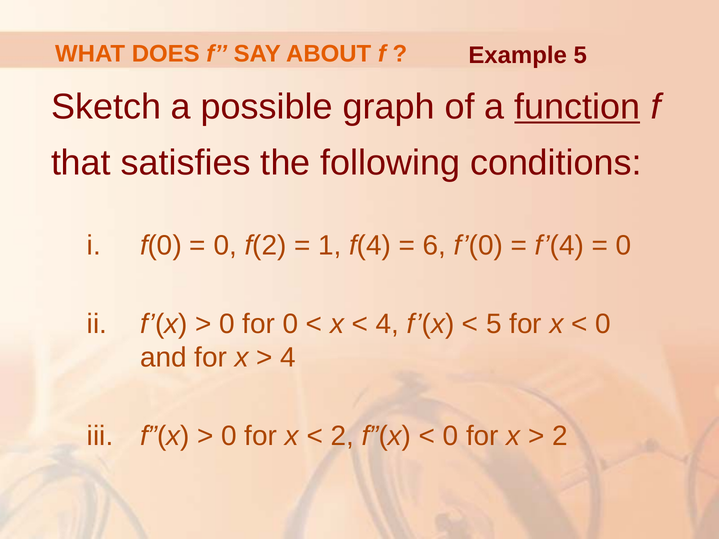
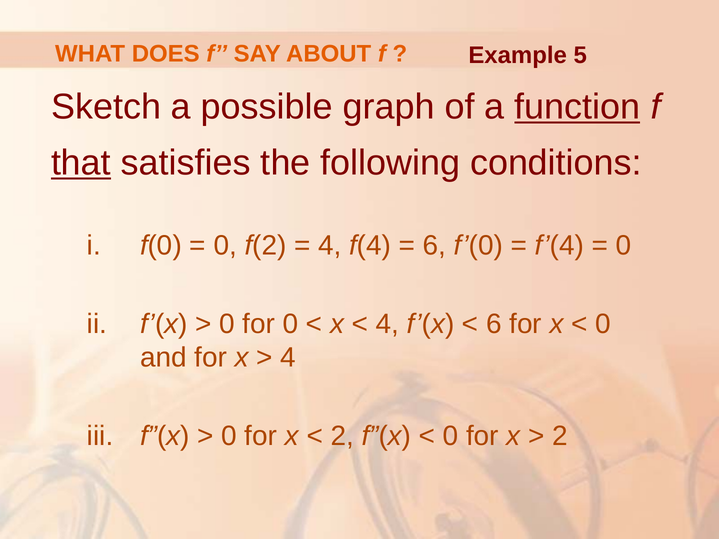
that underline: none -> present
1 at (330, 246): 1 -> 4
5 at (494, 324): 5 -> 6
